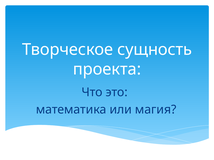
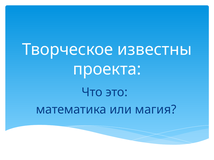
сущность: сущность -> известны
